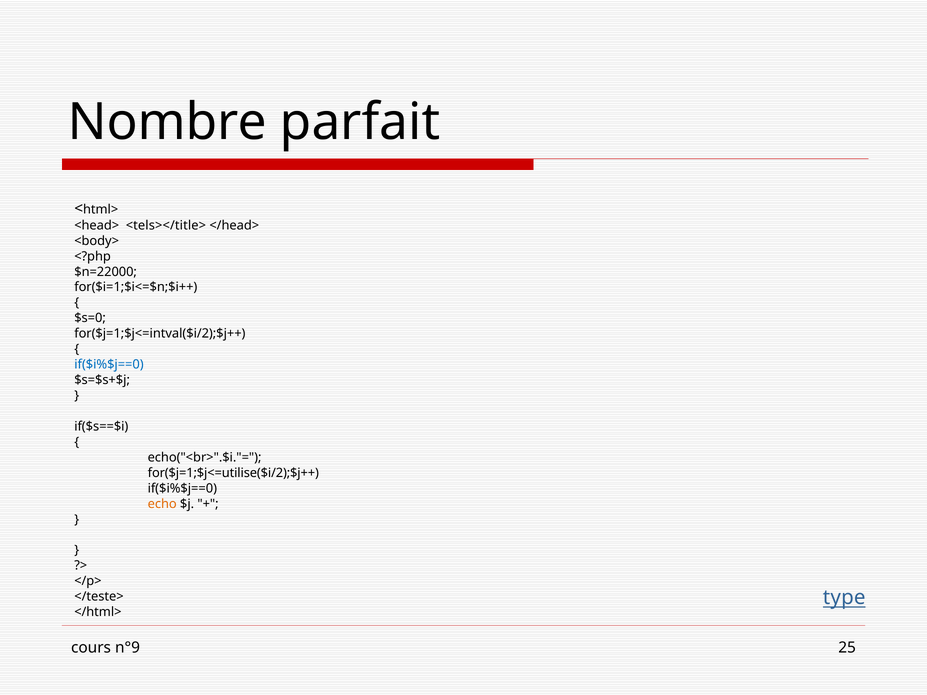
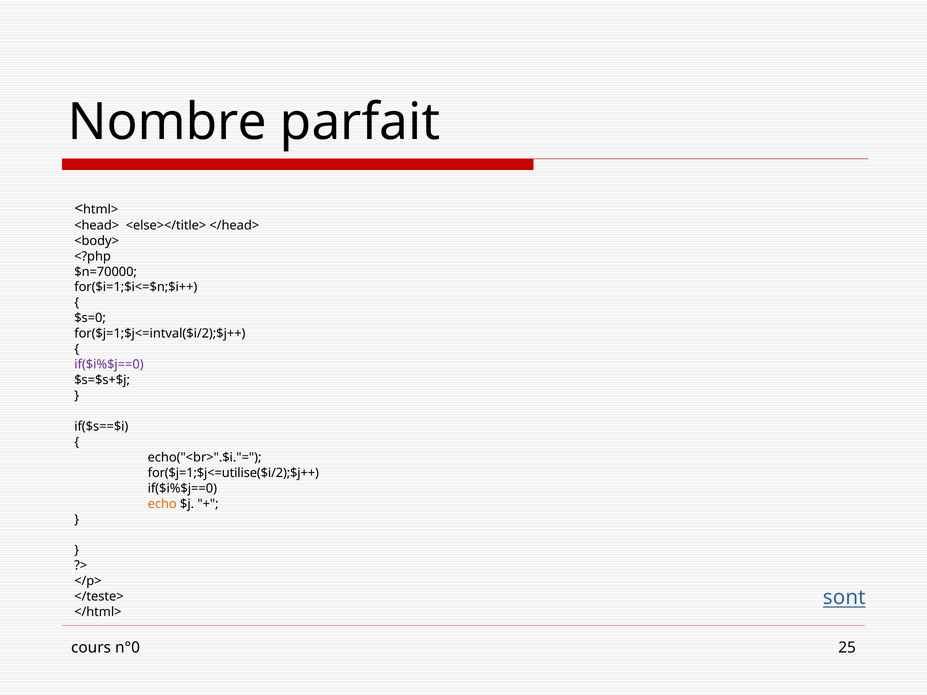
<tels></title>: <tels></title> -> <else></title>
$n=22000: $n=22000 -> $n=70000
if($i%$j==0 at (109, 365) colour: blue -> purple
type: type -> sont
n°9: n°9 -> n°0
